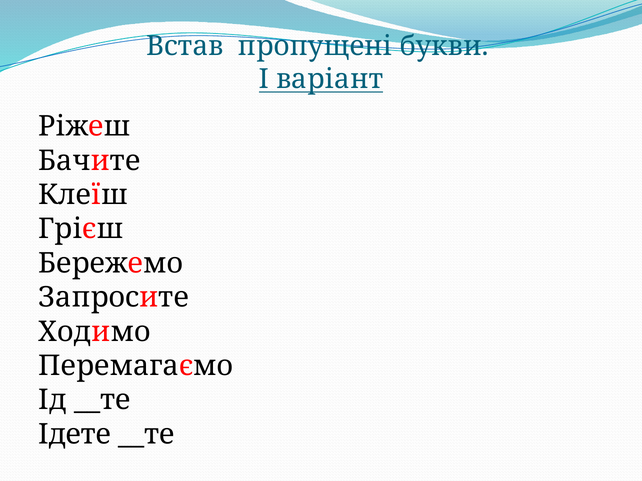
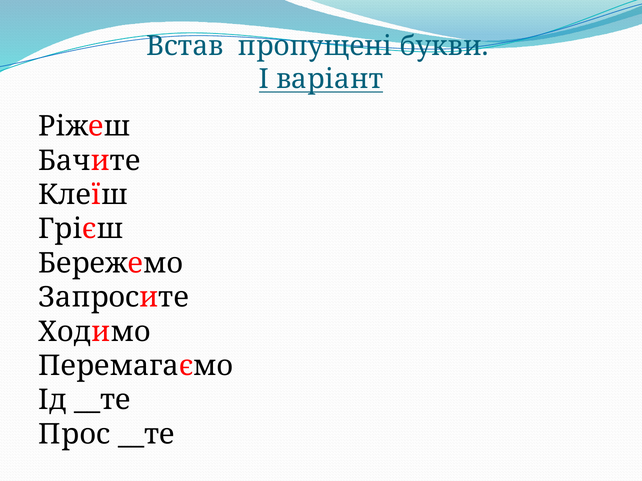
Ідете: Ідете -> Прос
